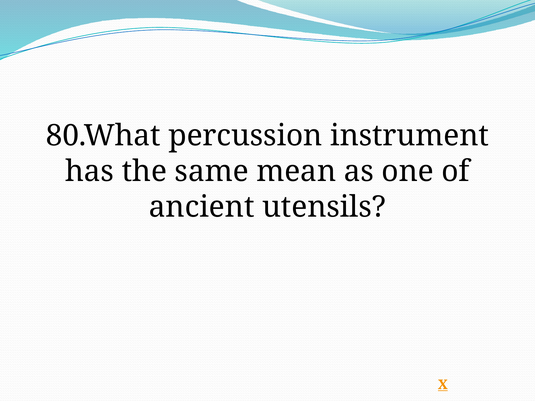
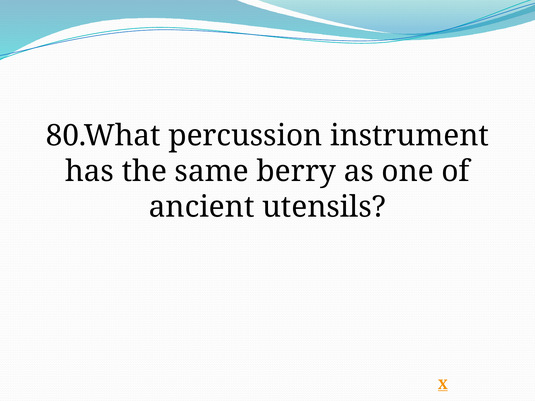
mean: mean -> berry
